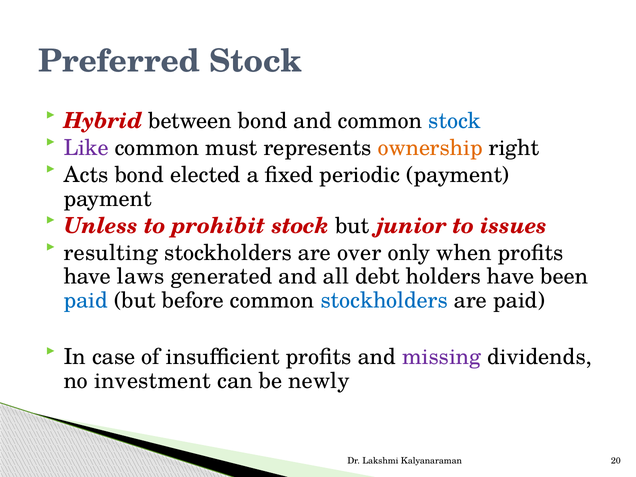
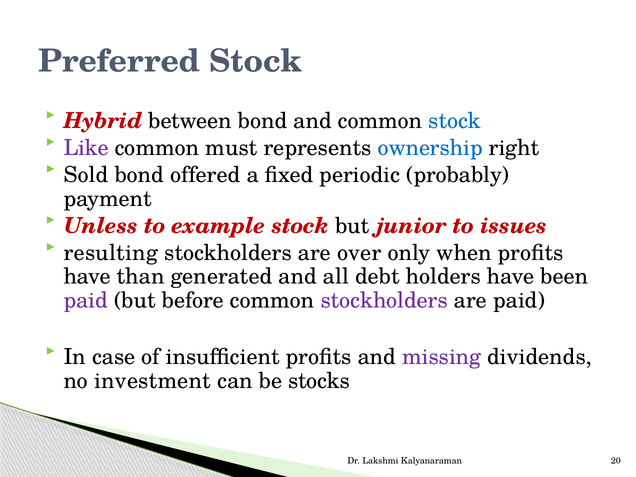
ownership colour: orange -> blue
Acts: Acts -> Sold
elected: elected -> offered
periodic payment: payment -> probably
prohibit: prohibit -> example
laws: laws -> than
paid at (86, 300) colour: blue -> purple
stockholders at (384, 300) colour: blue -> purple
newly: newly -> stocks
